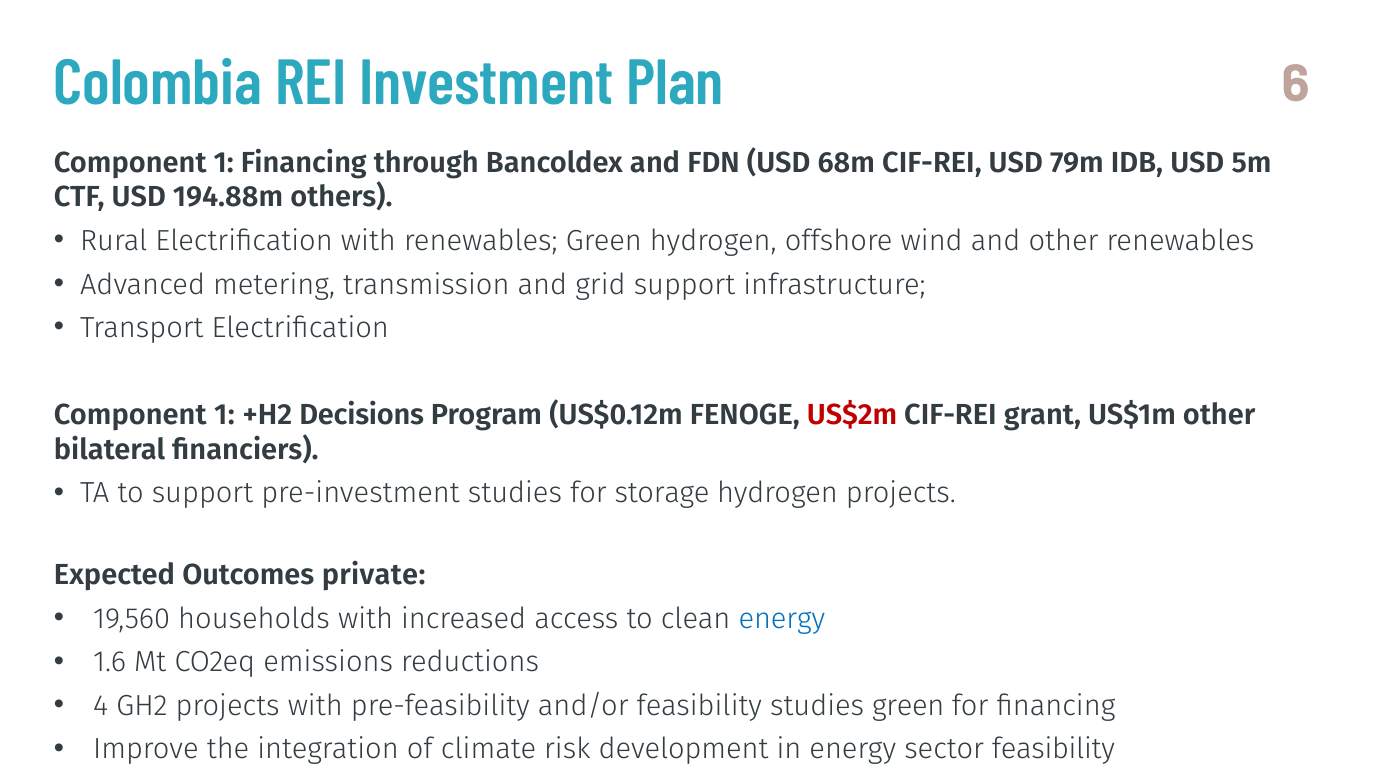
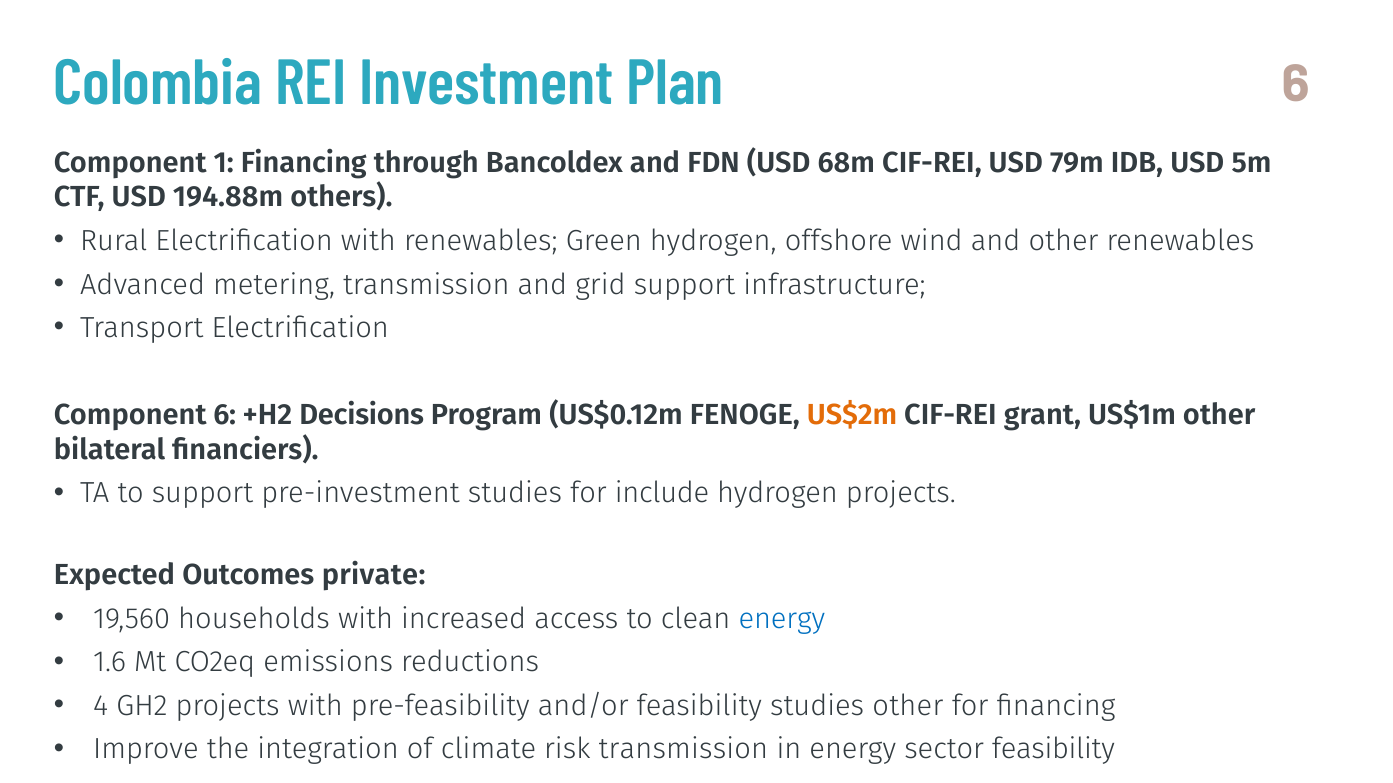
1 at (224, 415): 1 -> 6
US$2m colour: red -> orange
storage: storage -> include
studies green: green -> other
risk development: development -> transmission
